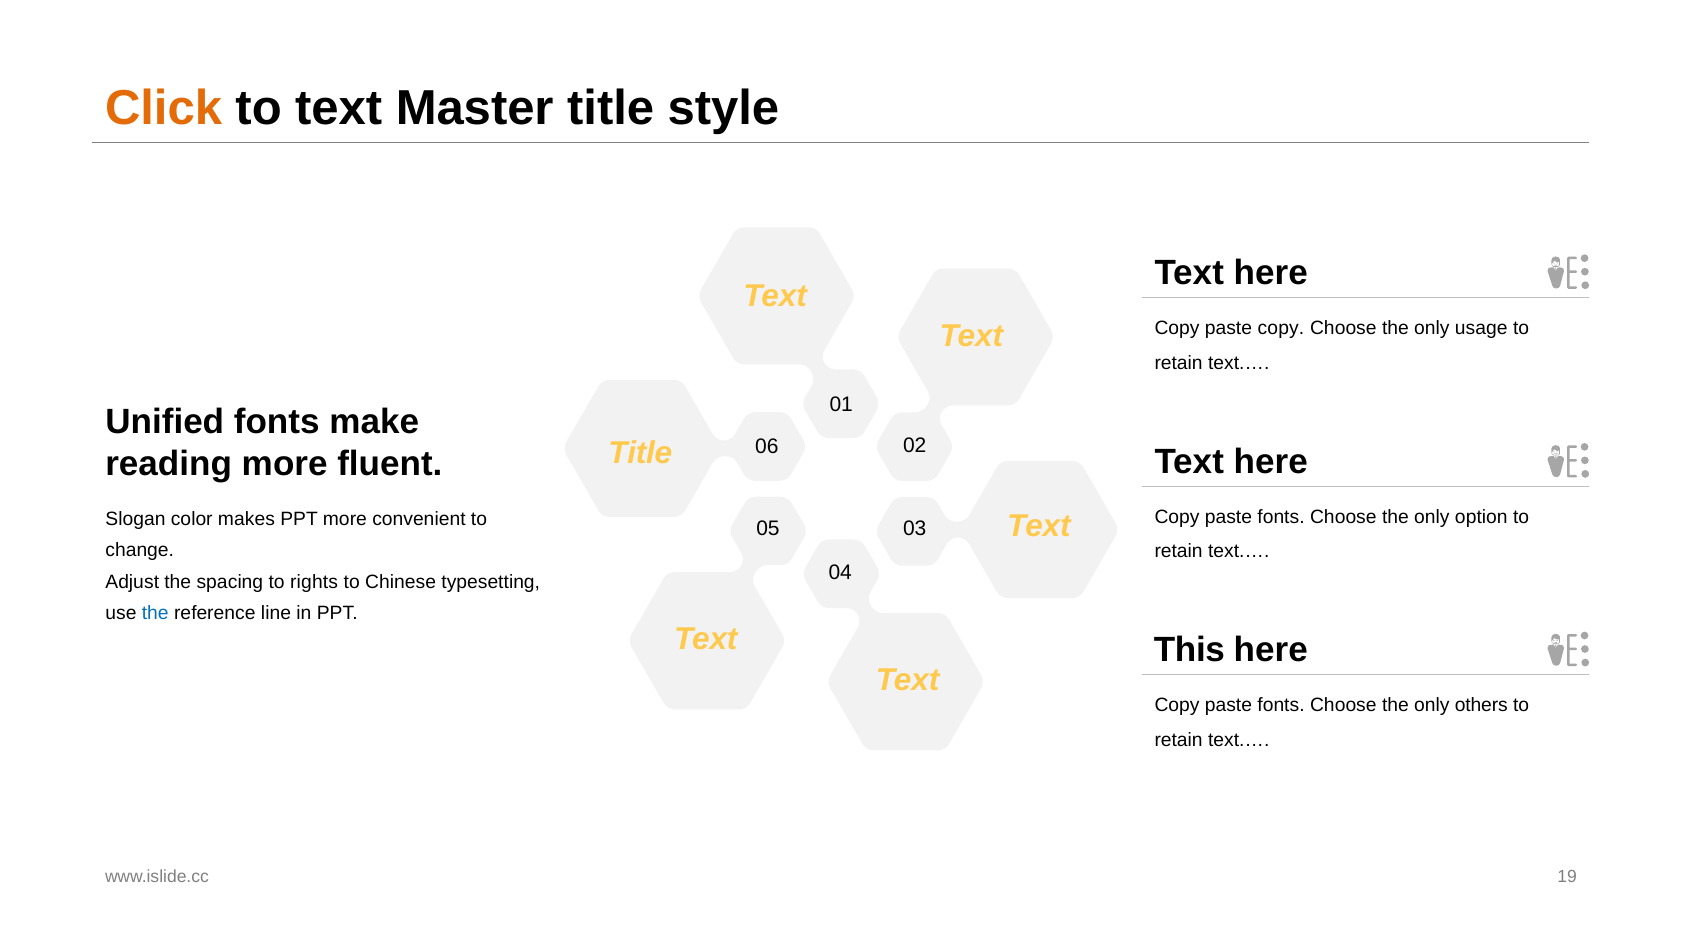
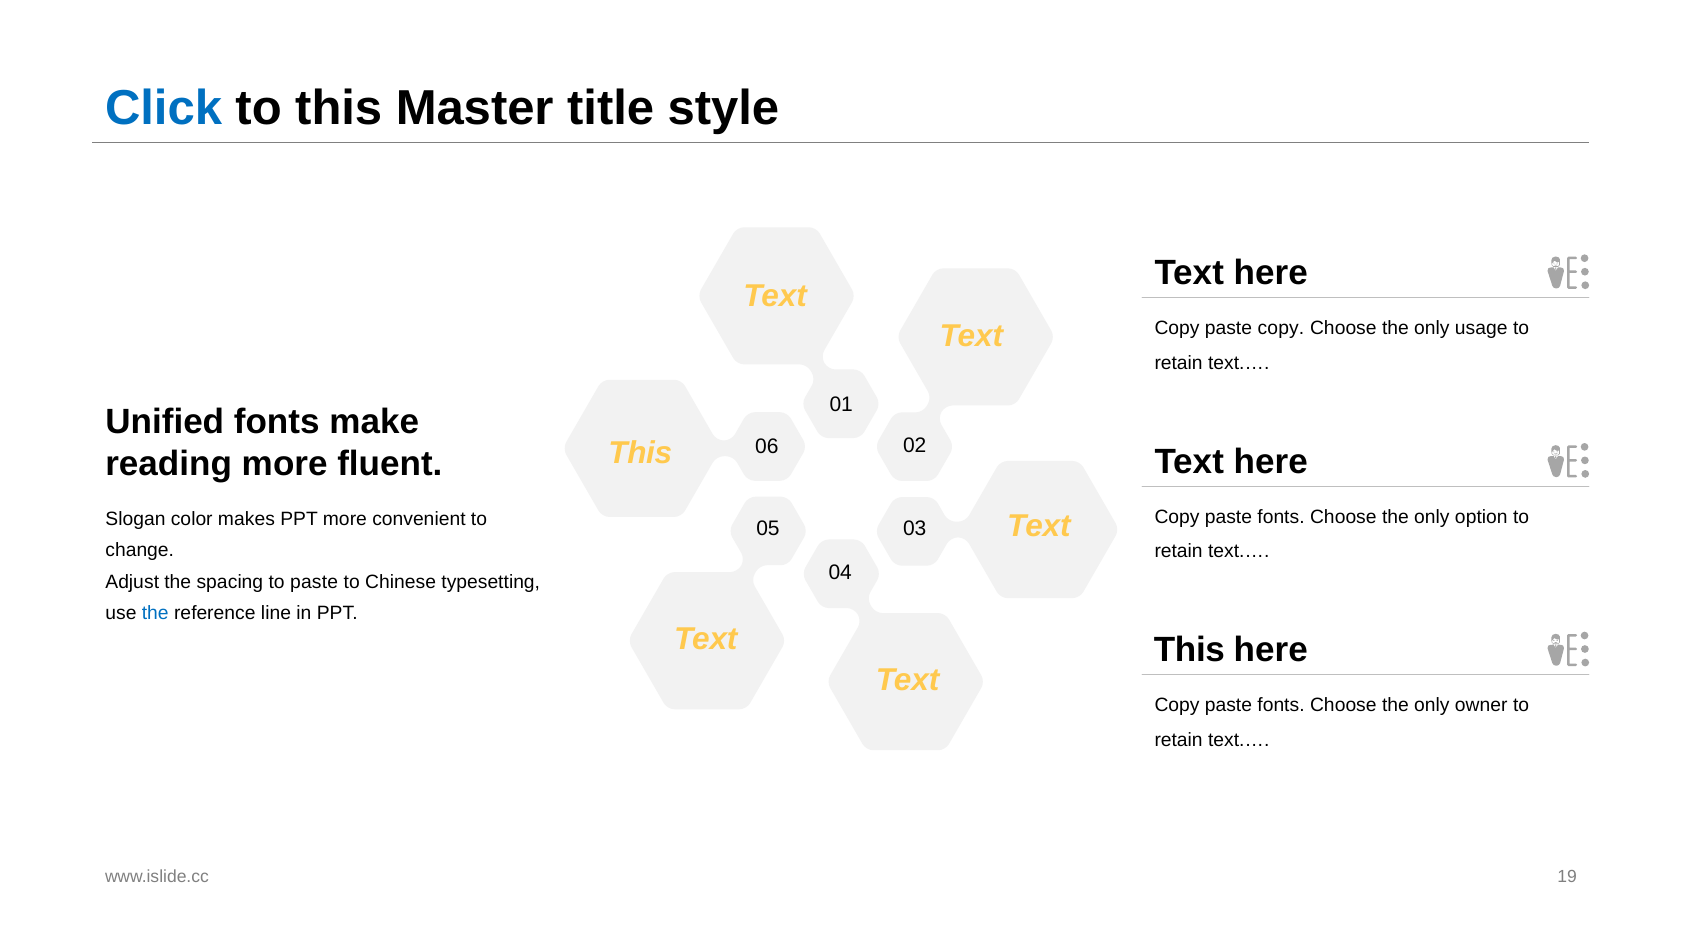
Click colour: orange -> blue
to text: text -> this
Title at (640, 453): Title -> This
to rights: rights -> paste
others: others -> owner
